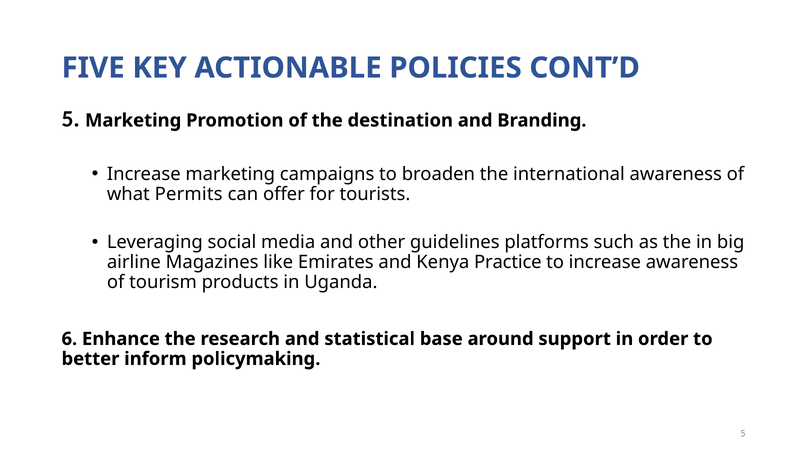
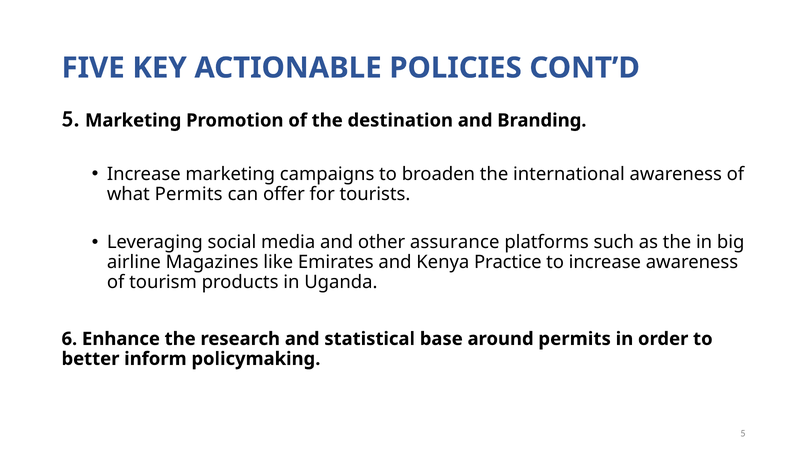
guidelines: guidelines -> assurance
around support: support -> permits
